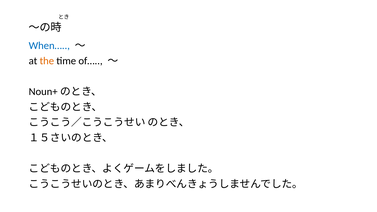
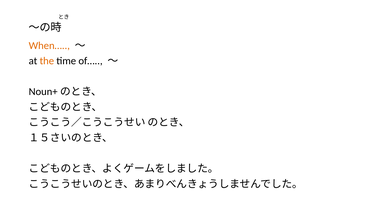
When… colour: blue -> orange
